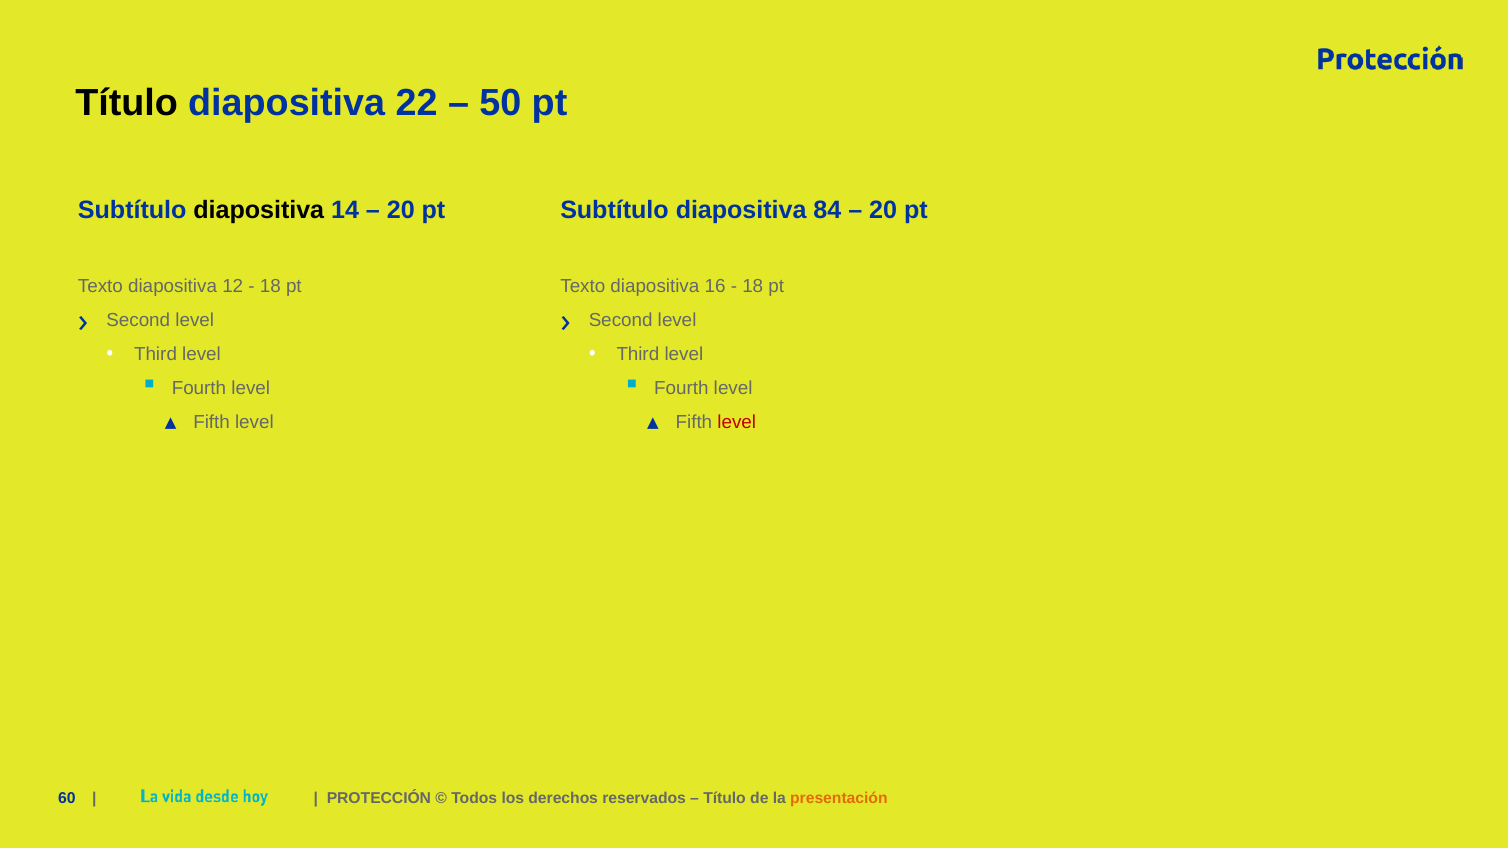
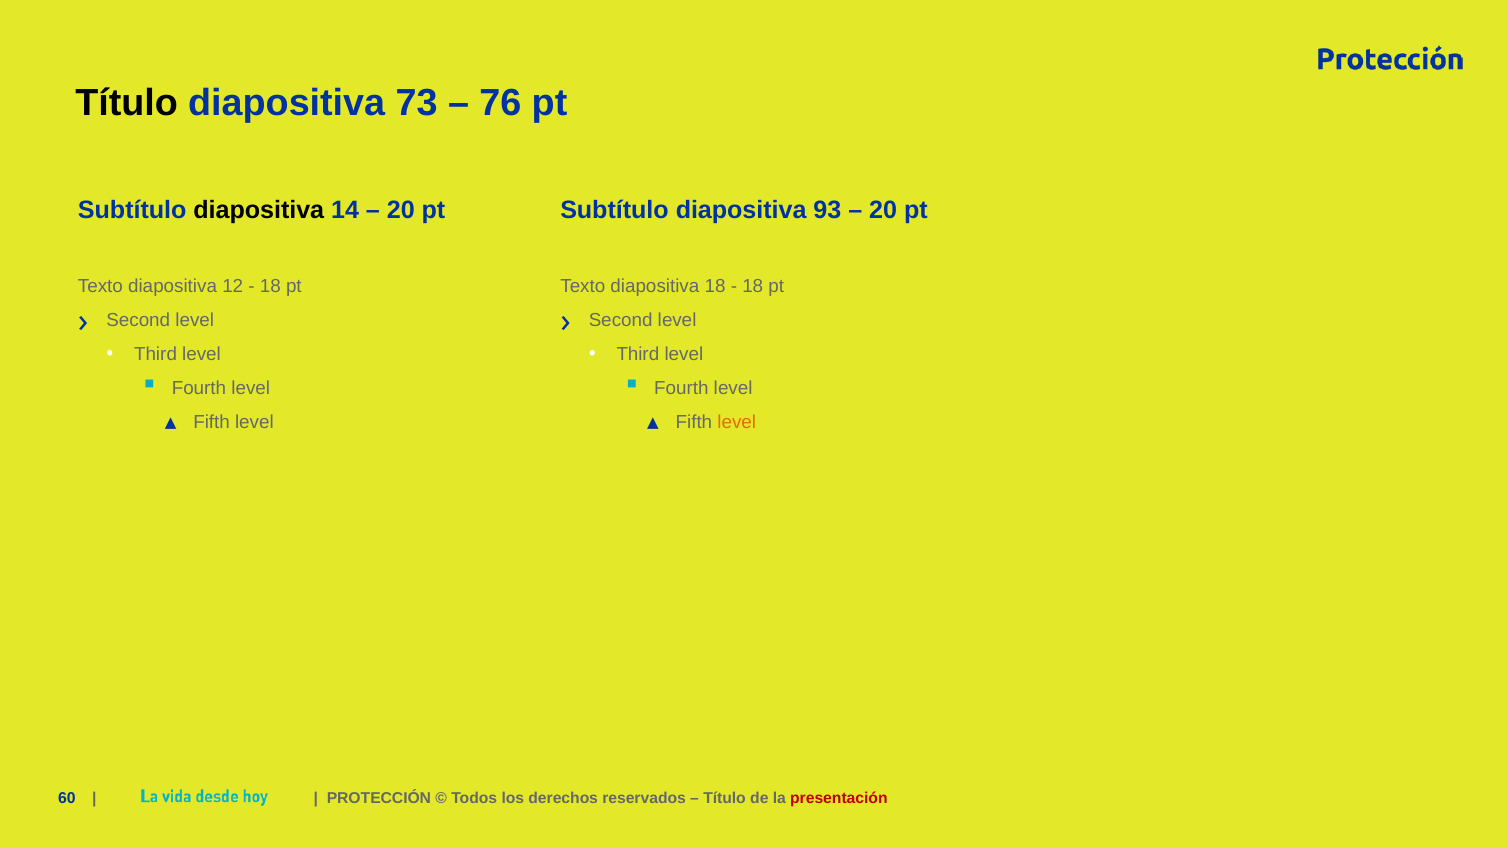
22: 22 -> 73
50: 50 -> 76
84: 84 -> 93
diapositiva 16: 16 -> 18
level at (737, 423) colour: red -> orange
presentación colour: orange -> red
